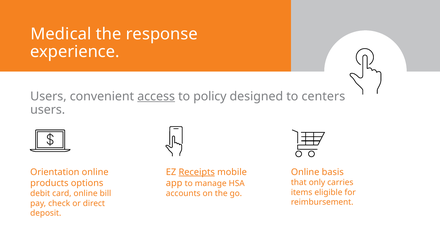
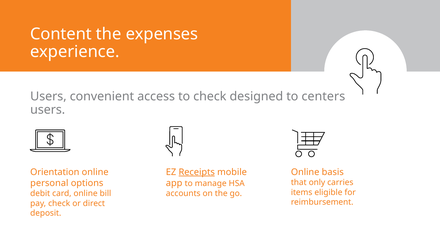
Medical: Medical -> Content
response: response -> expenses
access underline: present -> none
to policy: policy -> check
products: products -> personal
